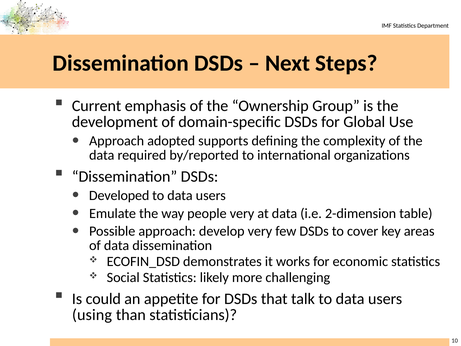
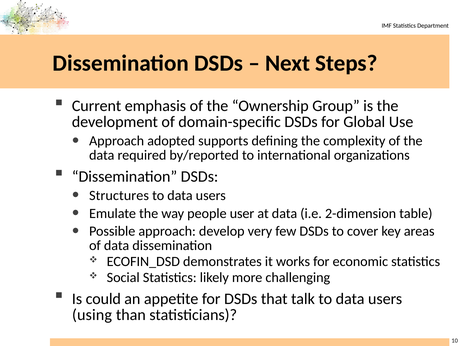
Developed: Developed -> Structures
people very: very -> user
